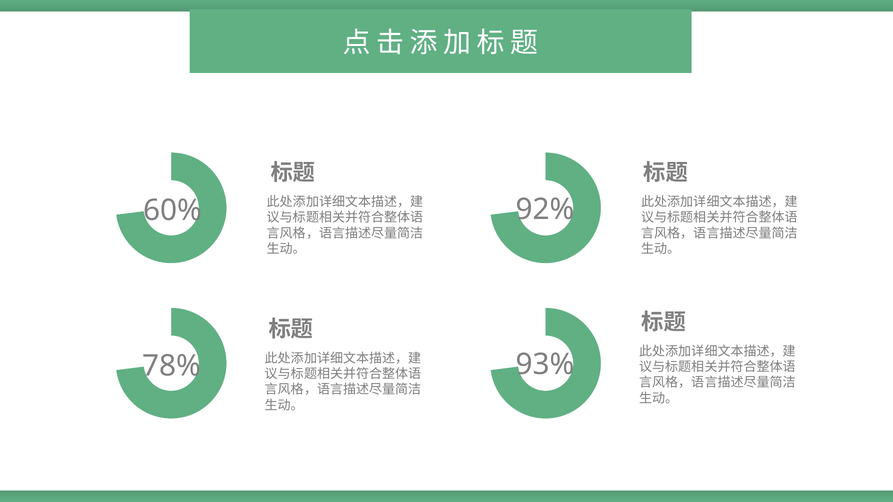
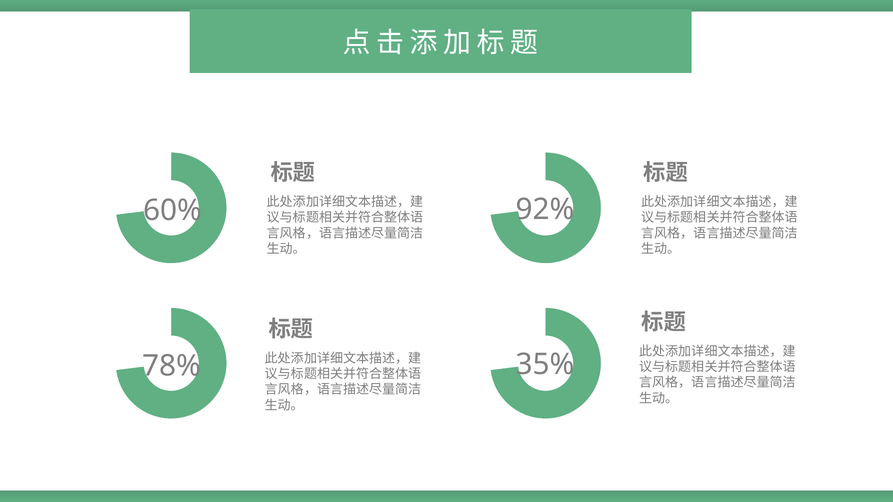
93%: 93% -> 35%
